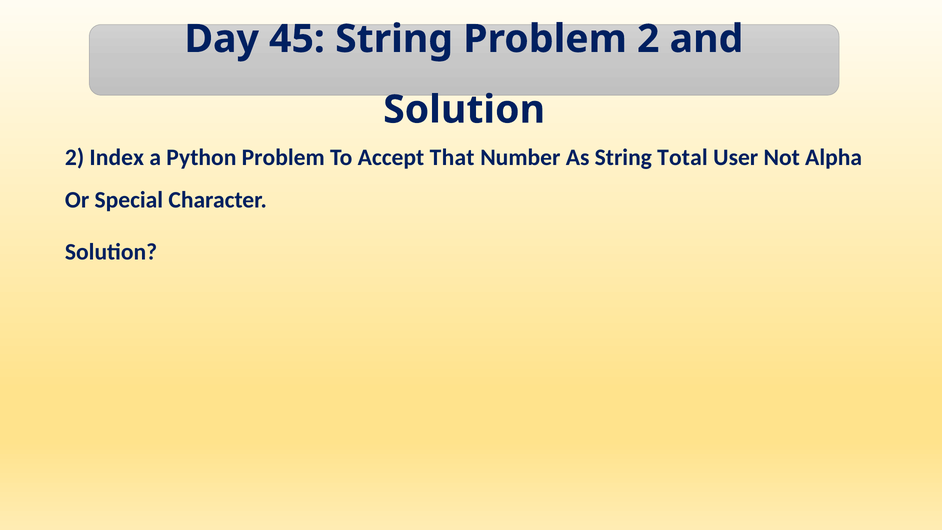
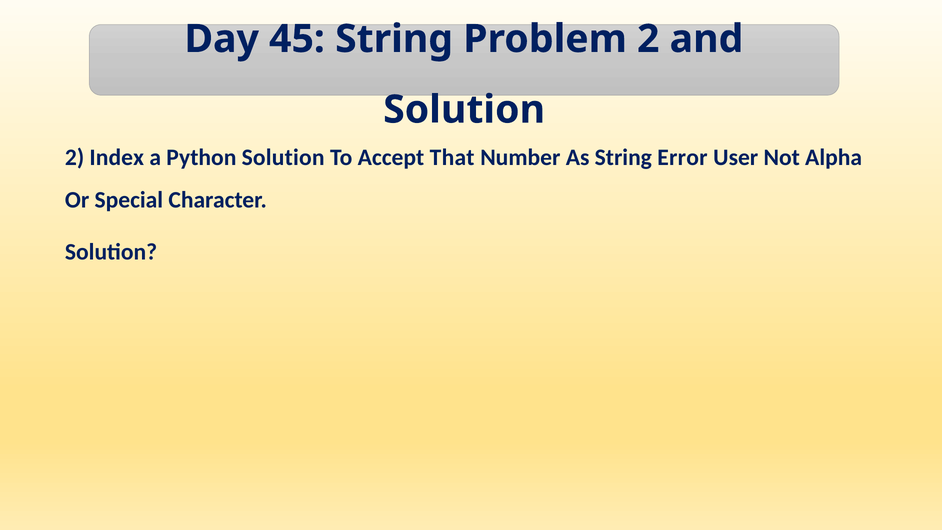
Python Problem: Problem -> Solution
Total: Total -> Error
